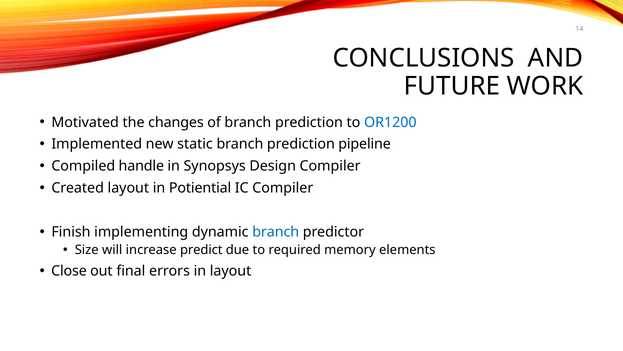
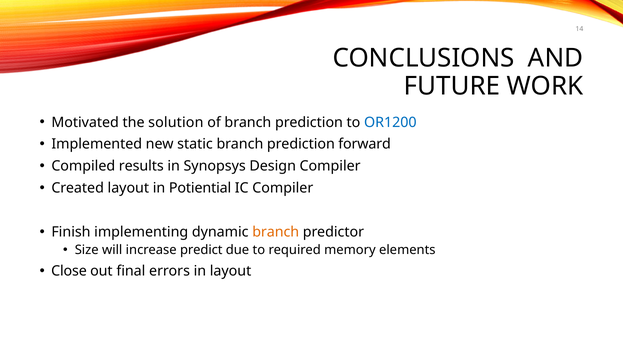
changes: changes -> solution
pipeline: pipeline -> forward
handle: handle -> results
branch at (276, 232) colour: blue -> orange
